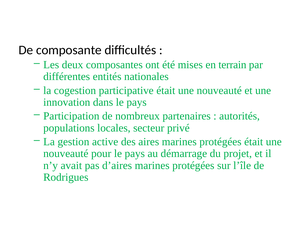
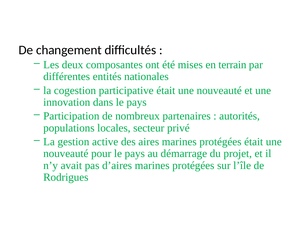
composante: composante -> changement
